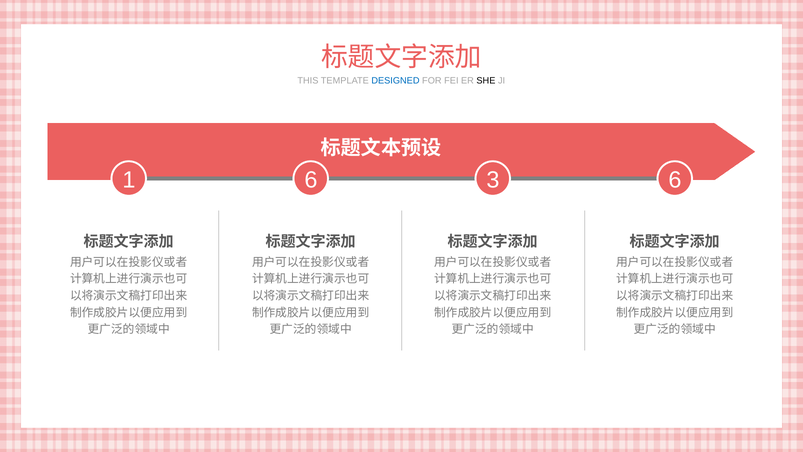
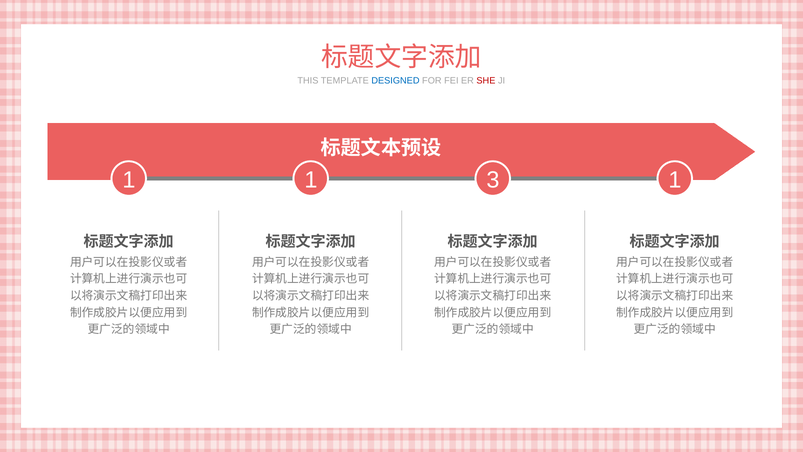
SHE colour: black -> red
1 6: 6 -> 1
3 6: 6 -> 1
